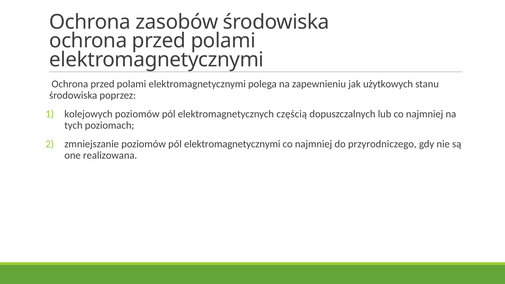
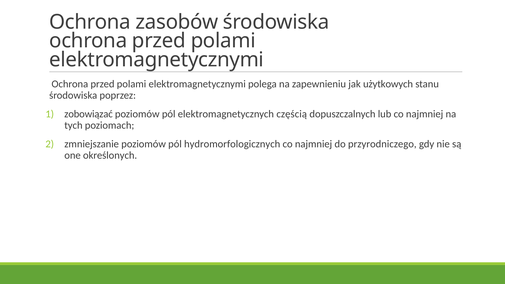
kolejowych: kolejowych -> zobowiązać
pól elektromagnetycznymi: elektromagnetycznymi -> hydromorfologicznych
realizowana: realizowana -> określonych
